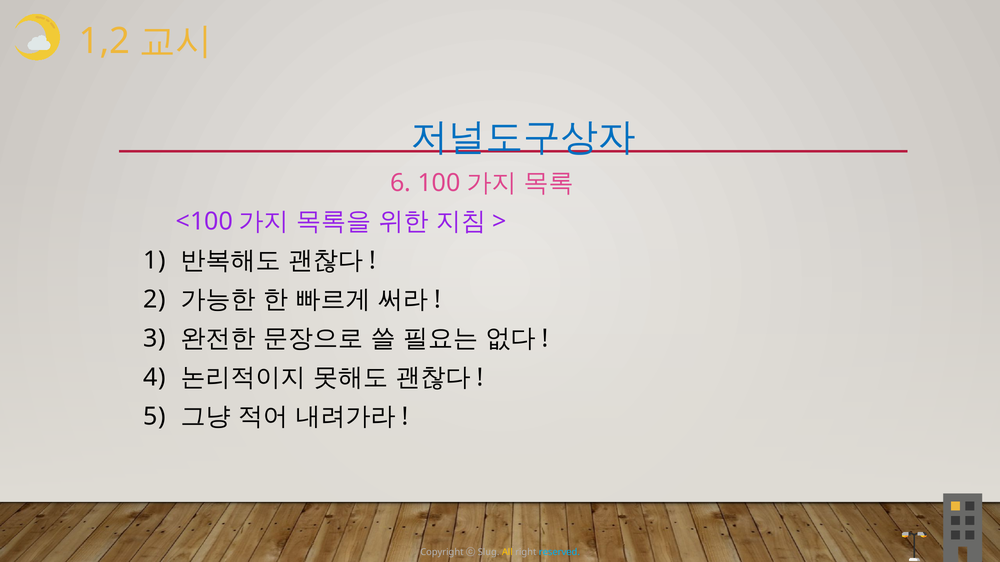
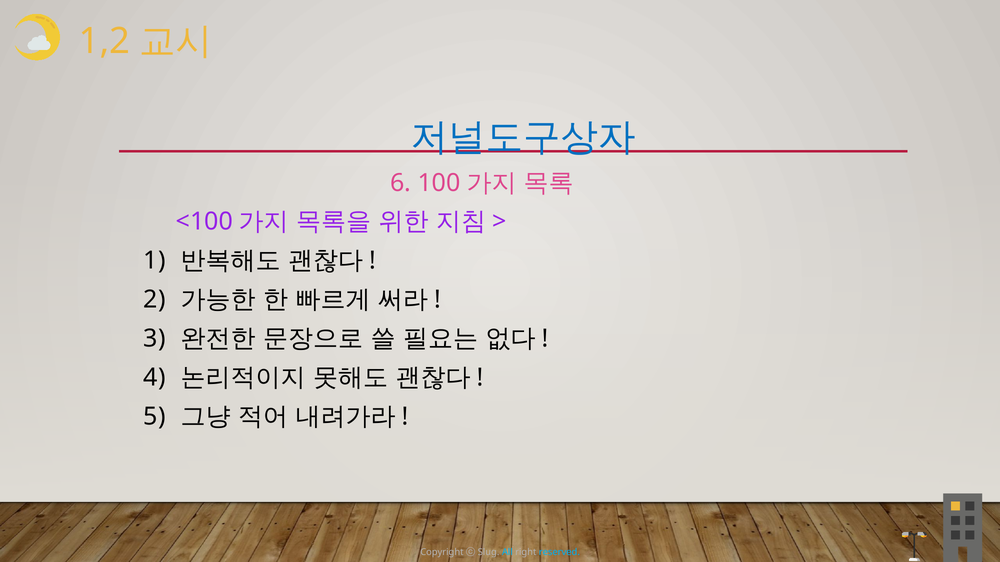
All colour: yellow -> light blue
